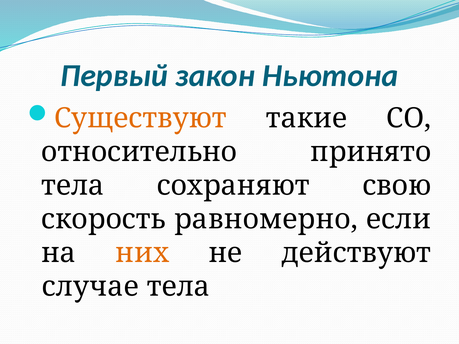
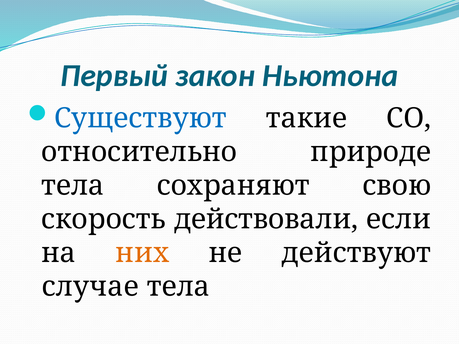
Существуют colour: orange -> blue
принято: принято -> природе
равномерно: равномерно -> действовали
